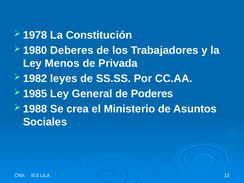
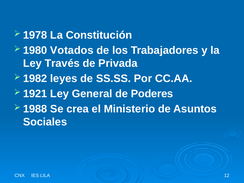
Deberes: Deberes -> Votados
Menos: Menos -> Través
1985: 1985 -> 1921
